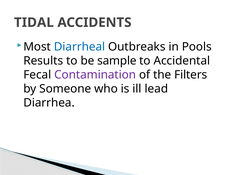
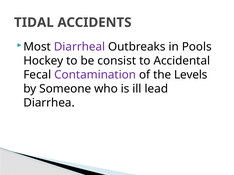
Diarrheal colour: blue -> purple
Results: Results -> Hockey
sample: sample -> consist
Filters: Filters -> Levels
